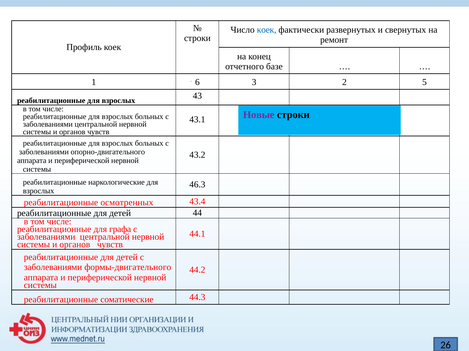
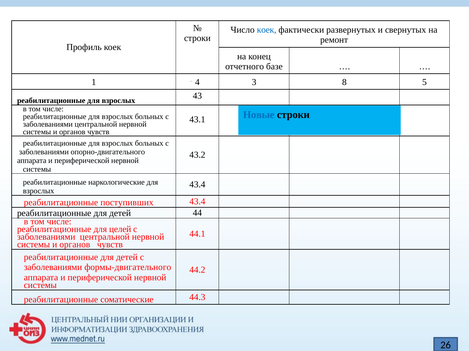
6: 6 -> 4
2: 2 -> 8
Новые colour: purple -> blue
46.3 at (197, 185): 46.3 -> 43.4
осмотренных: осмотренных -> поступивших
графа: графа -> целей
